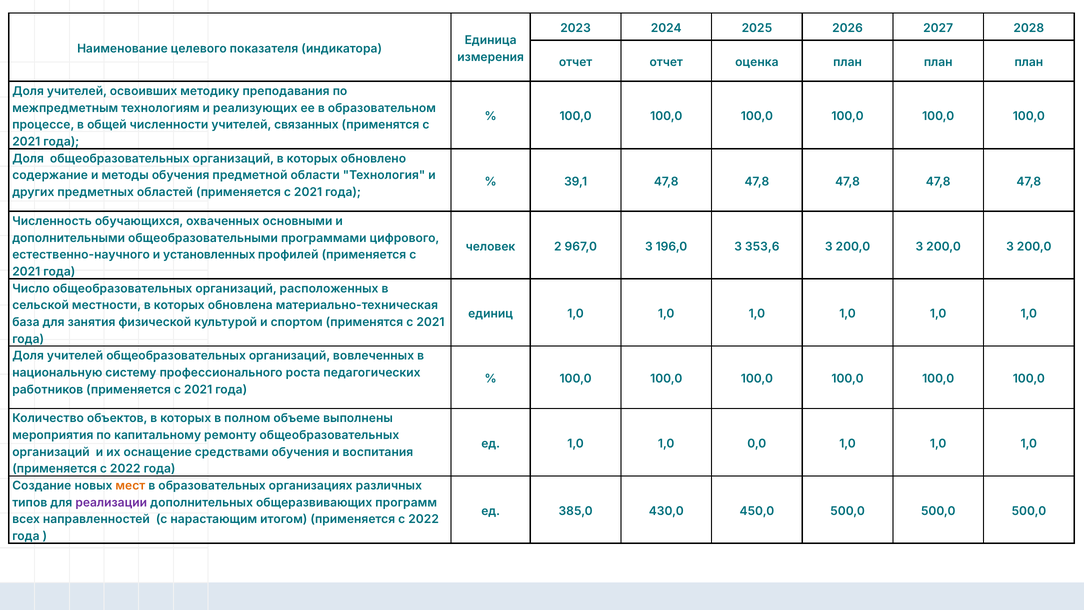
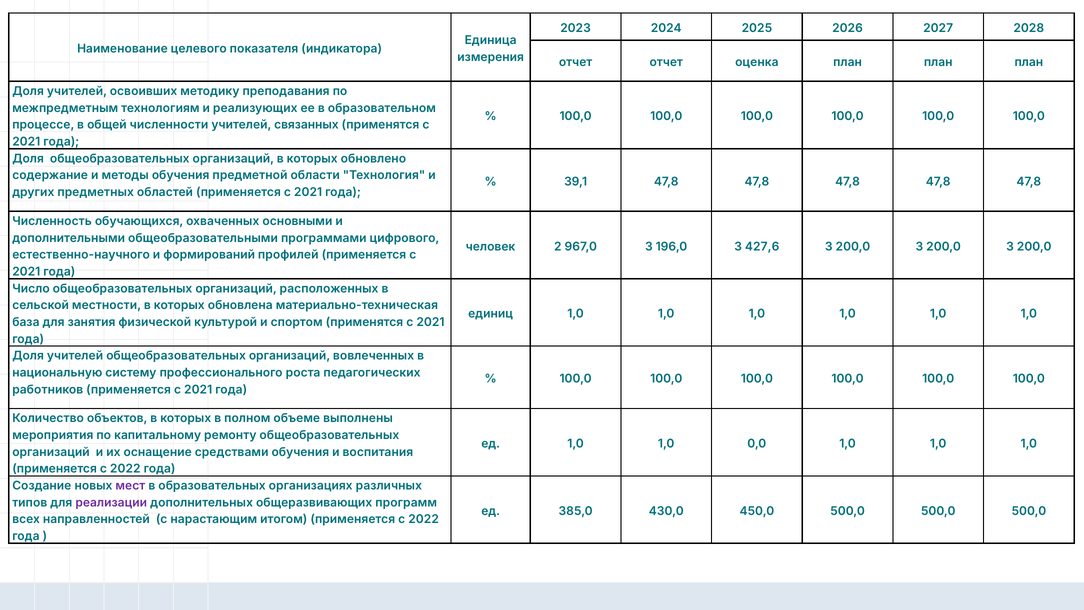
353,6: 353,6 -> 427,6
установленных: установленных -> формирований
мест colour: orange -> purple
